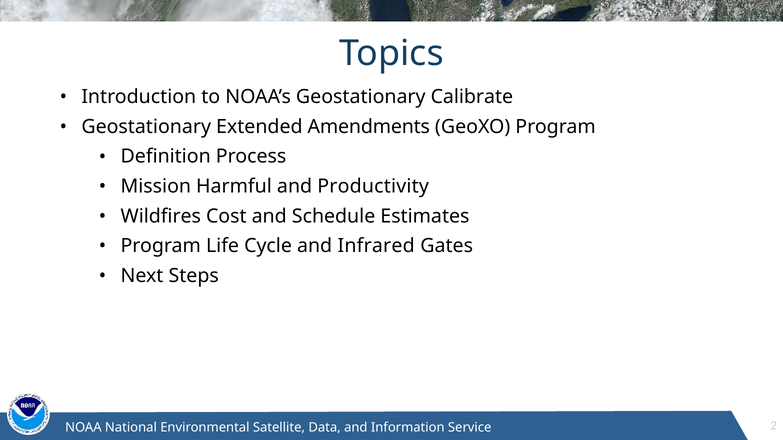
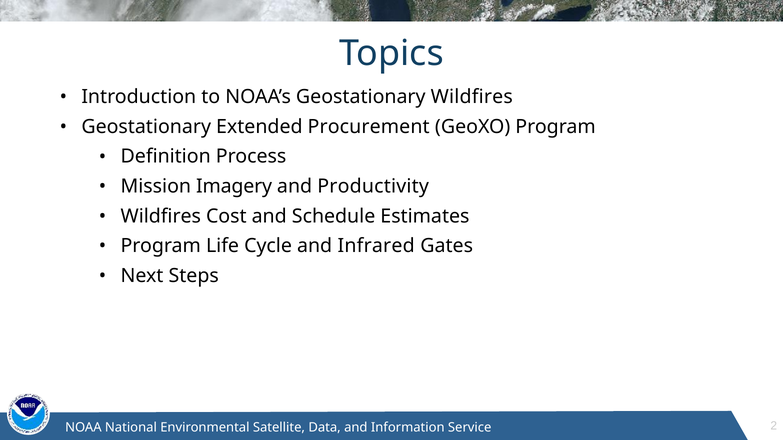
Geostationary Calibrate: Calibrate -> Wildfires
Amendments: Amendments -> Procurement
Harmful: Harmful -> Imagery
